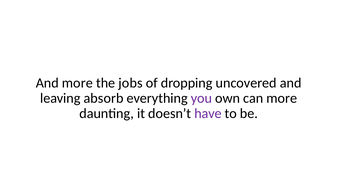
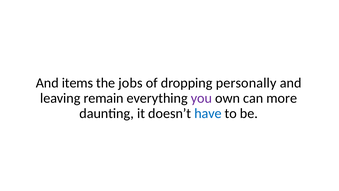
And more: more -> items
uncovered: uncovered -> personally
absorb: absorb -> remain
have colour: purple -> blue
